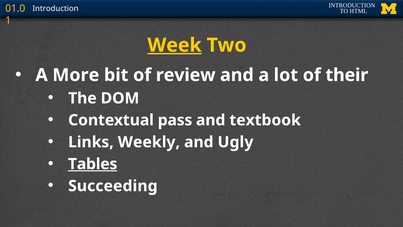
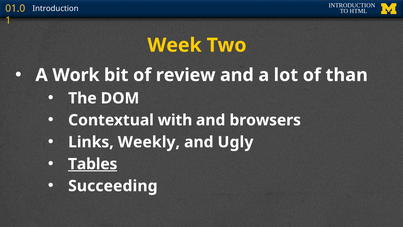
Week underline: present -> none
More: More -> Work
their: their -> than
pass: pass -> with
textbook: textbook -> browsers
